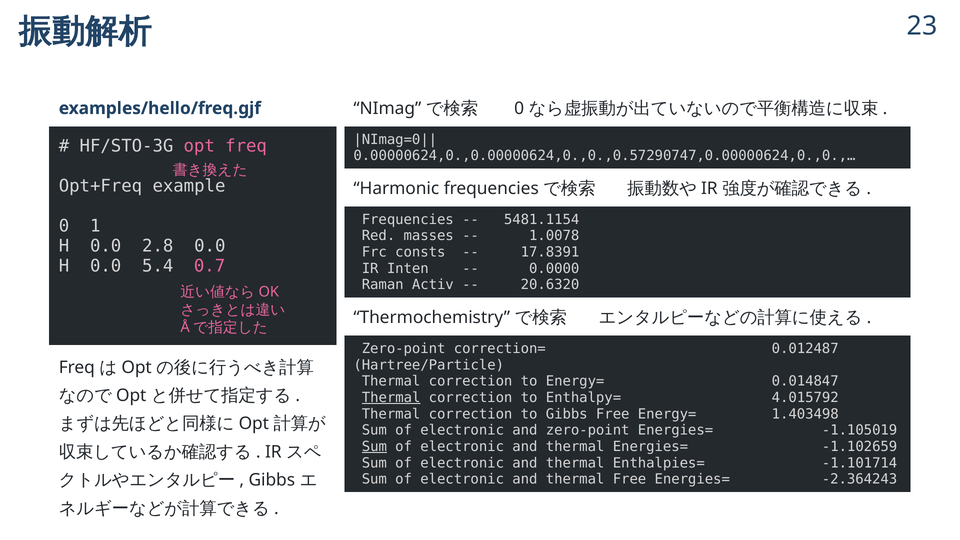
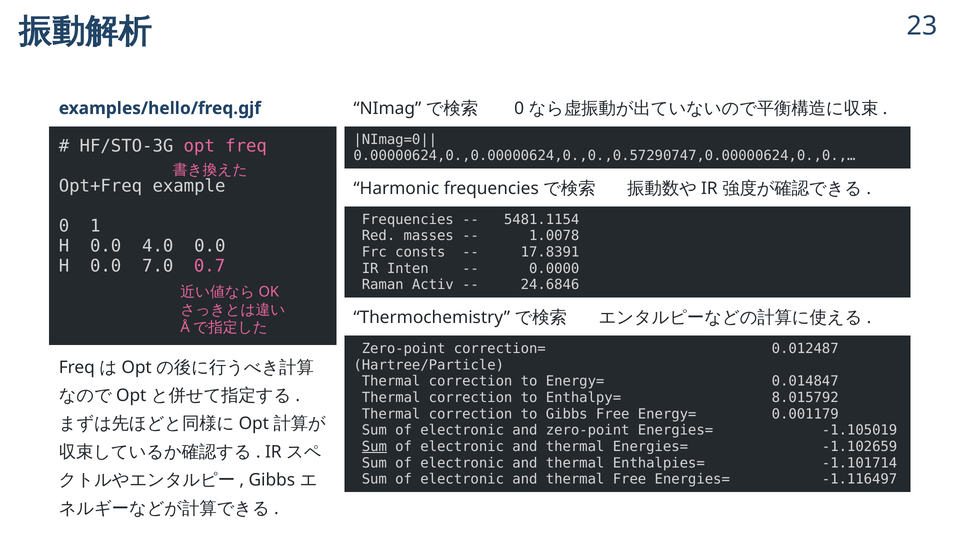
2.8: 2.8 -> 4.0
5.4: 5.4 -> 7.0
20.6320: 20.6320 -> 24.6846
Thermal at (391, 398) underline: present -> none
4.015792: 4.015792 -> 8.015792
1.403498: 1.403498 -> 0.001179
-2.364243: -2.364243 -> -1.116497
